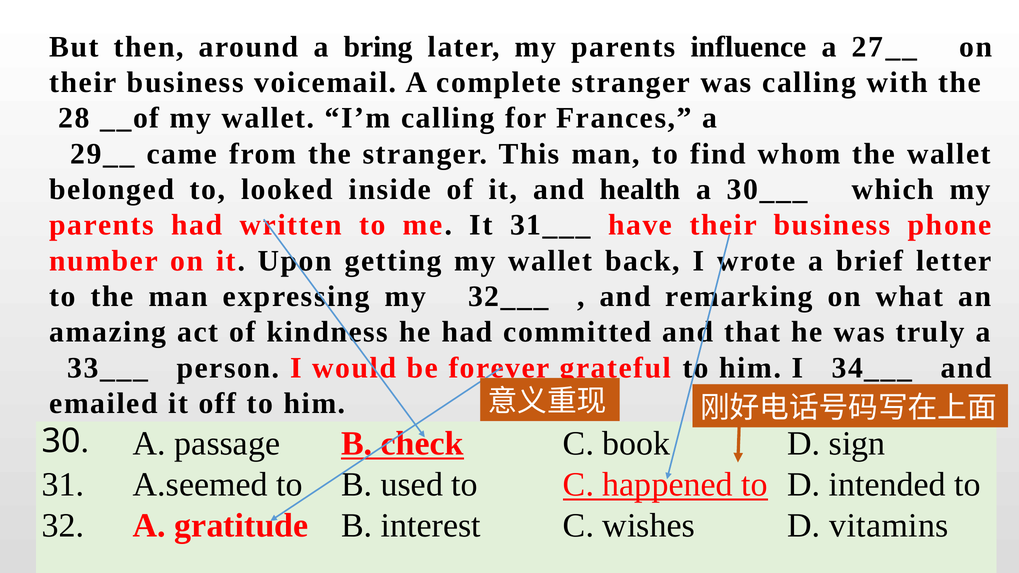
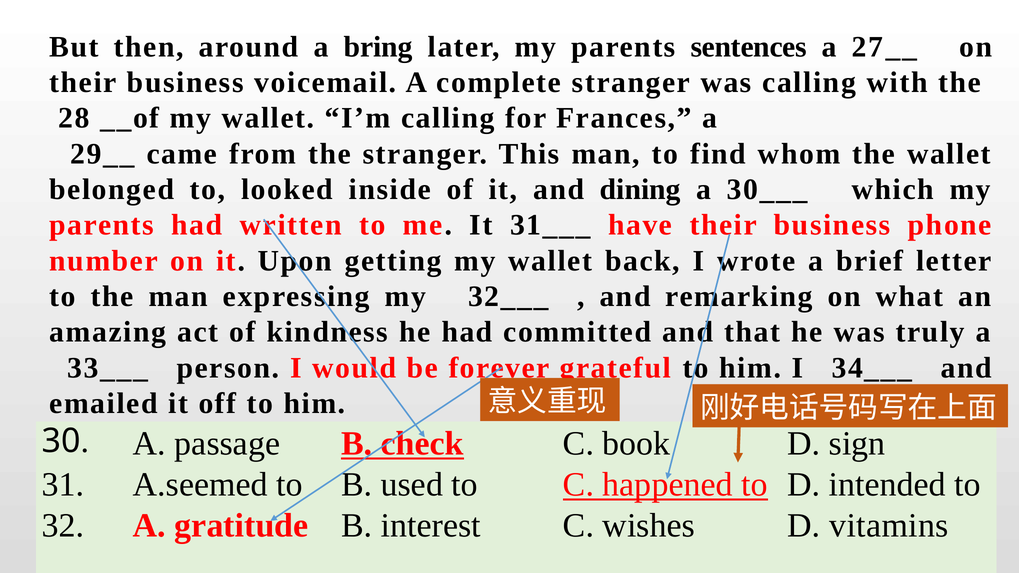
influence: influence -> sentences
health: health -> dining
